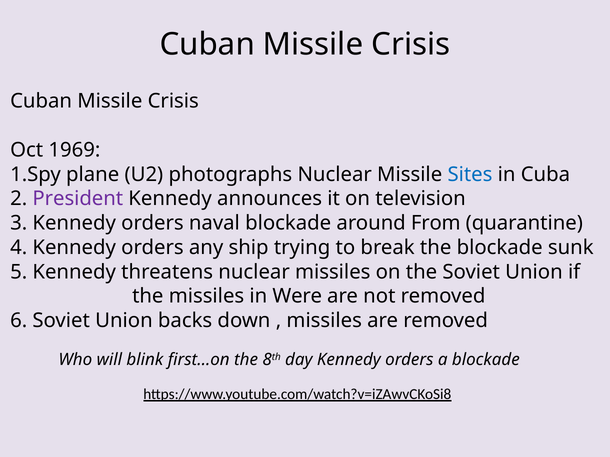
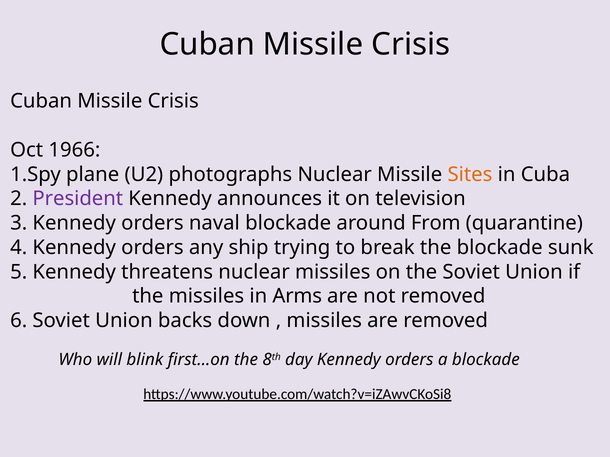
1969: 1969 -> 1966
Sites colour: blue -> orange
Were: Were -> Arms
